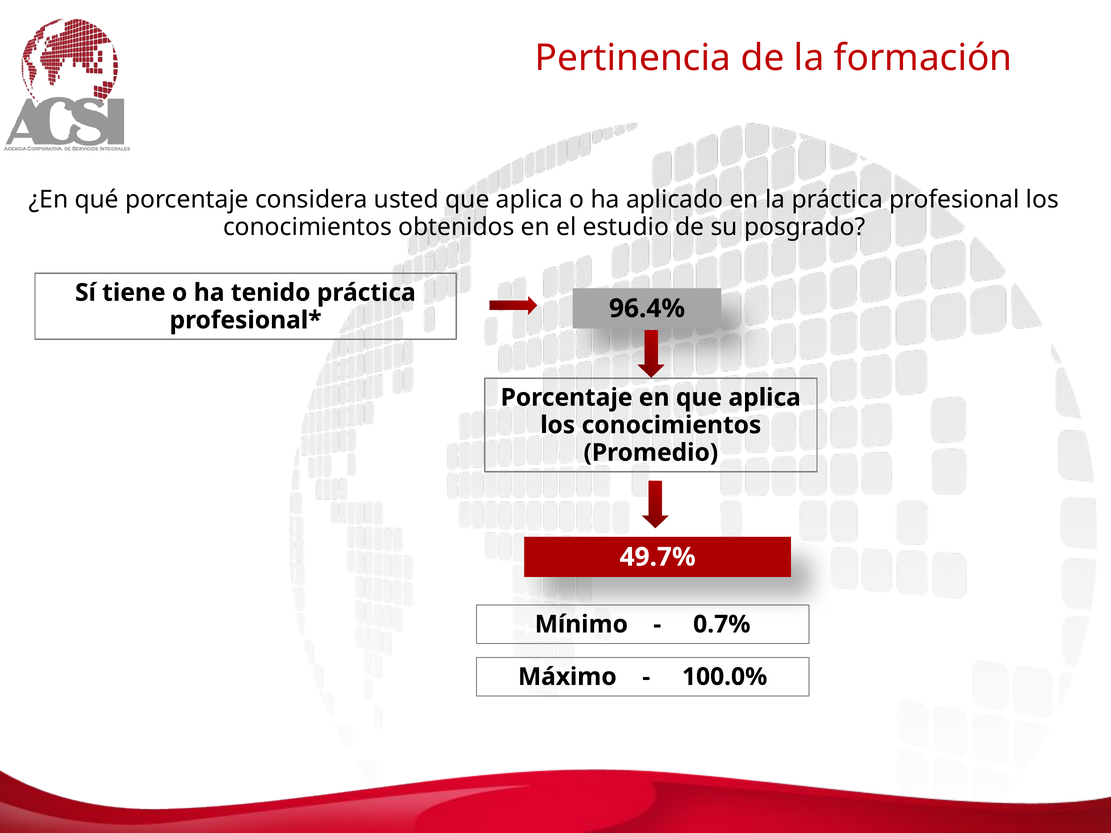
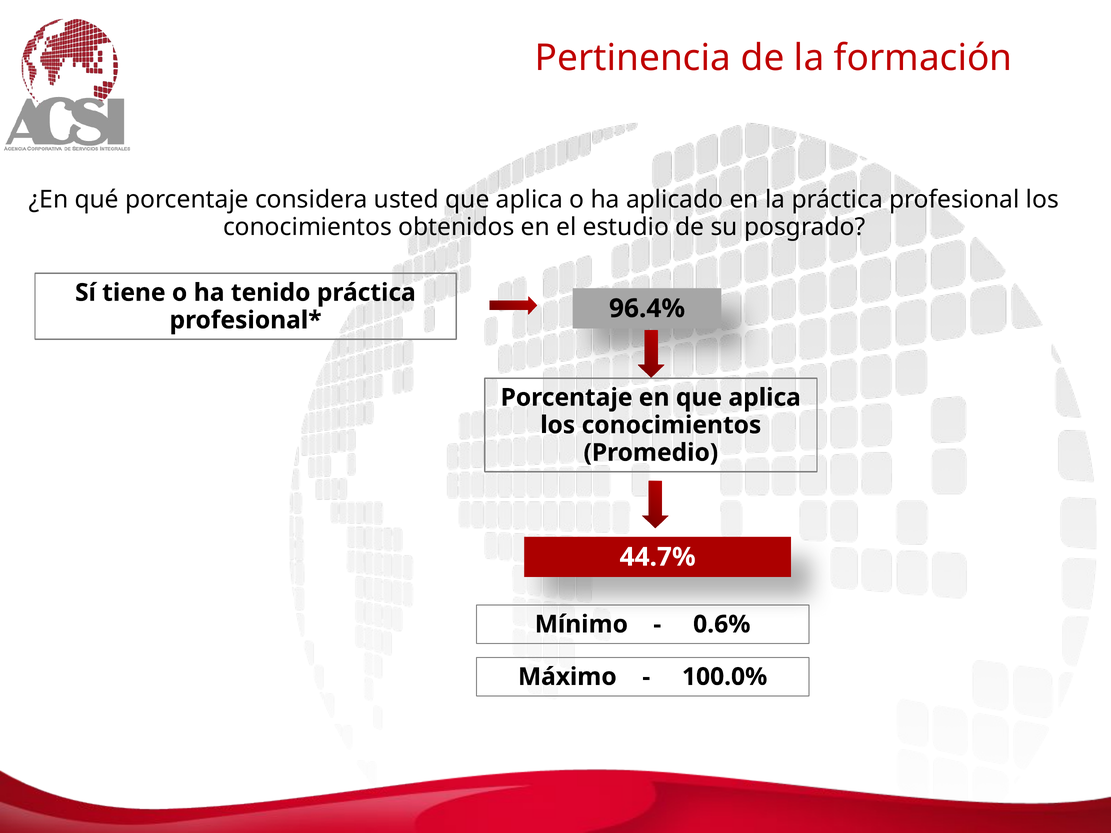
49.7%: 49.7% -> 44.7%
0.7%: 0.7% -> 0.6%
